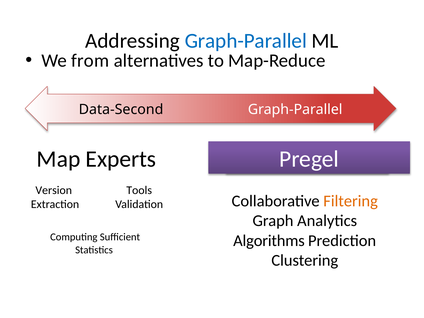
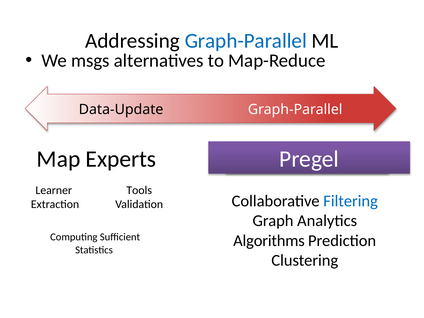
from: from -> msgs
Data-Second: Data-Second -> Data-Update
Version: Version -> Learner
Filtering colour: orange -> blue
